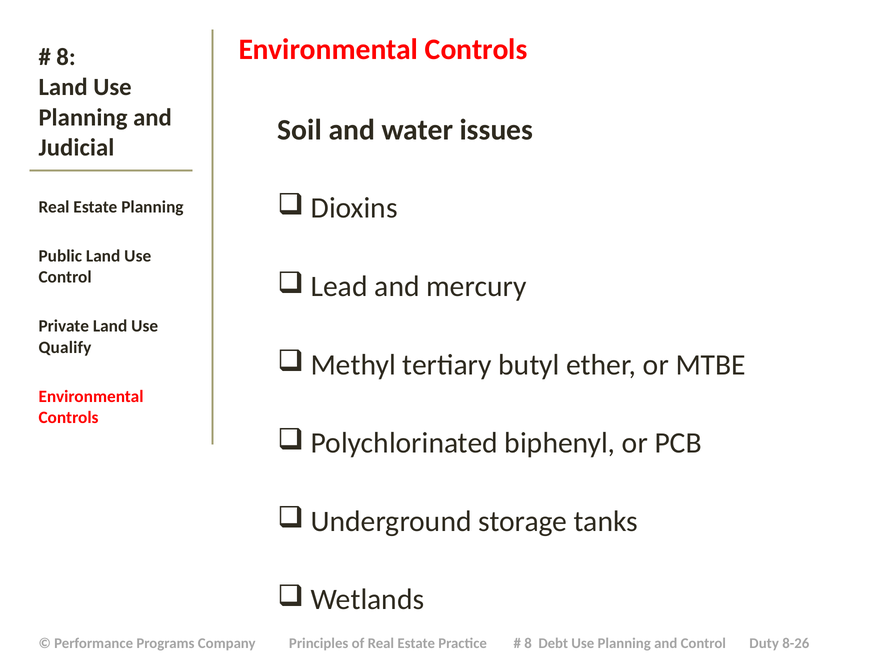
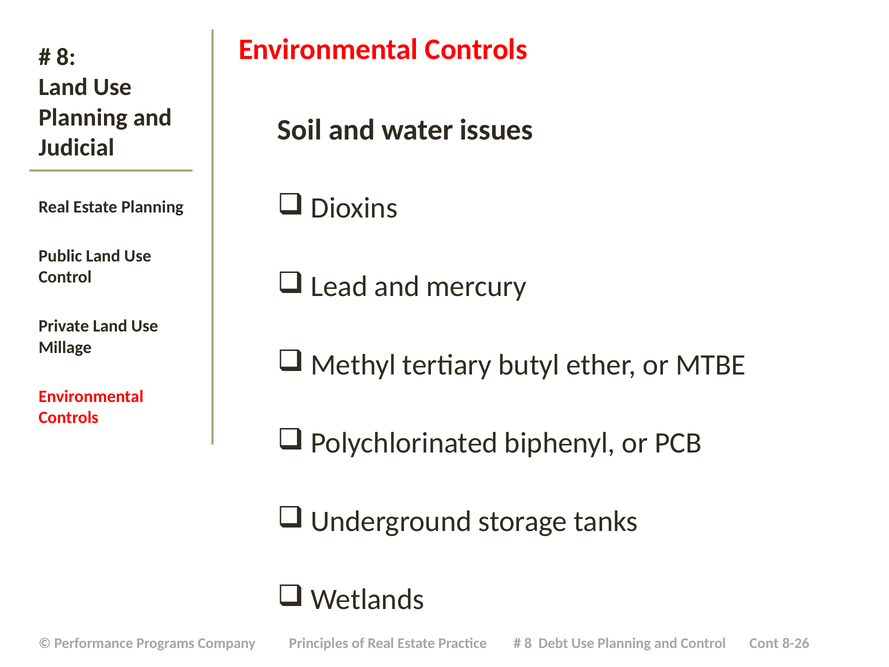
Qualify: Qualify -> Millage
Duty: Duty -> Cont
